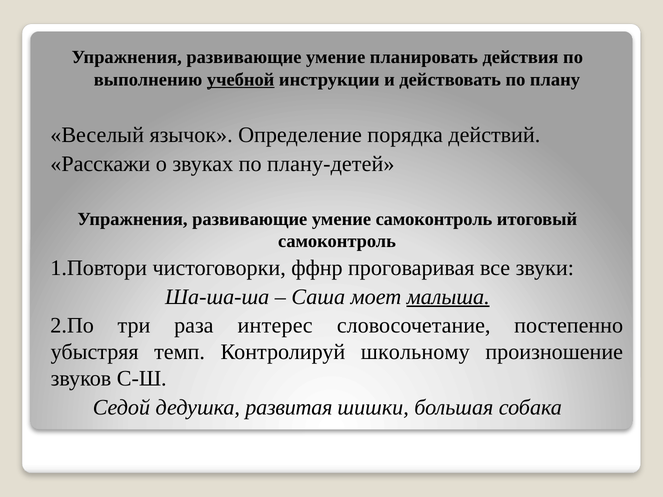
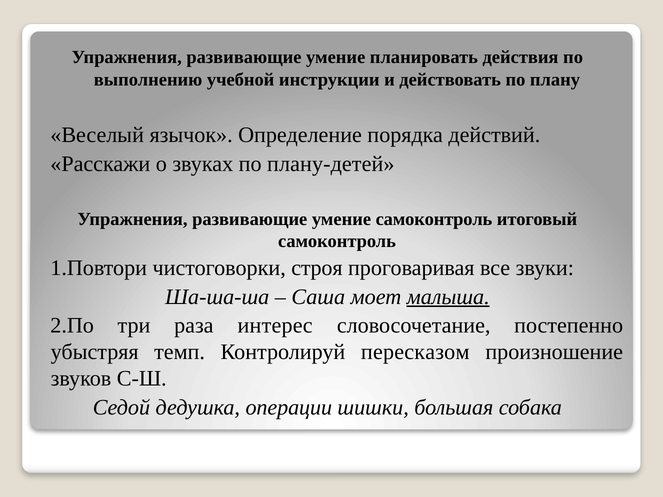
учебной underline: present -> none
ффнр: ффнр -> строя
школьному: школьному -> пересказом
развитая: развитая -> операции
